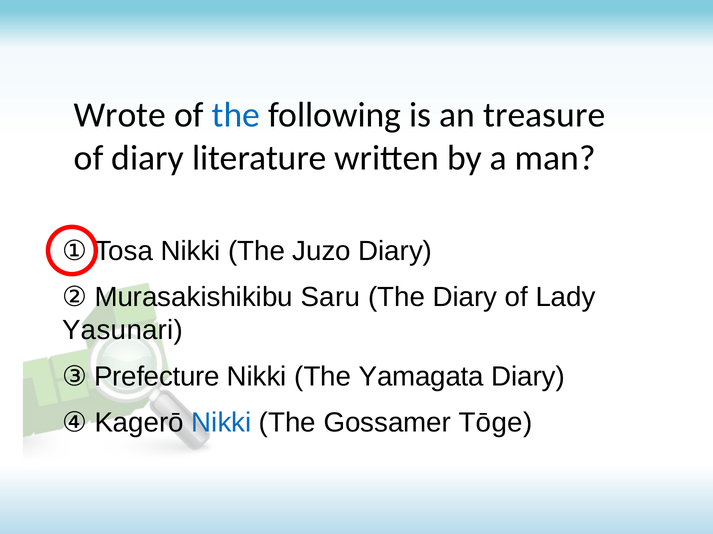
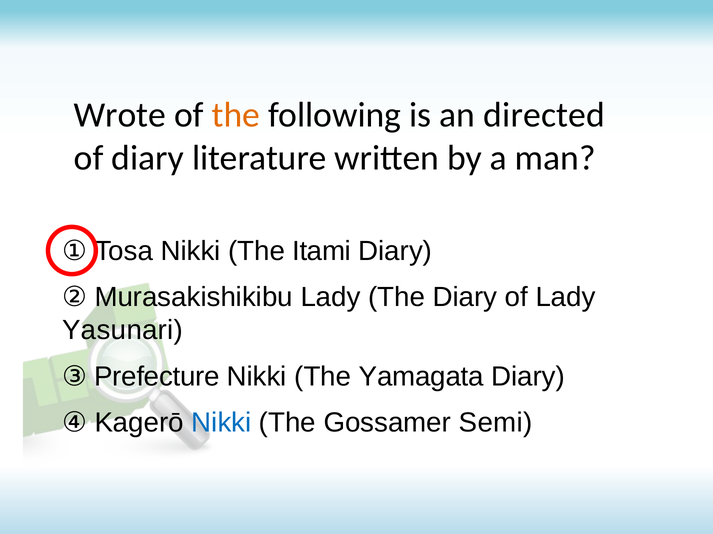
the at (236, 115) colour: blue -> orange
treasure: treasure -> directed
Juzo: Juzo -> Itami
Murasakishikibu Saru: Saru -> Lady
Tōge: Tōge -> Semi
